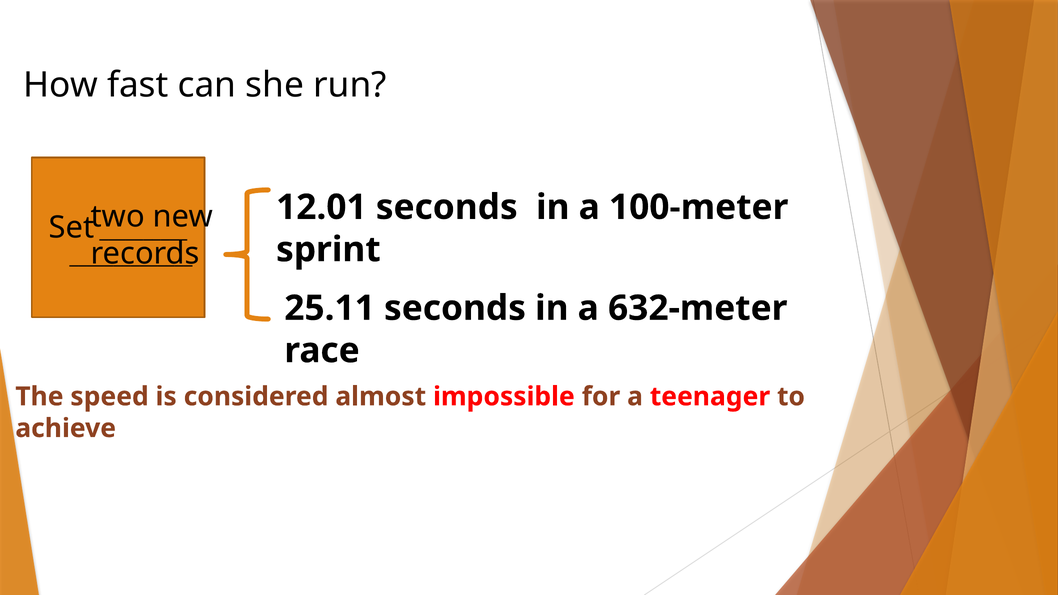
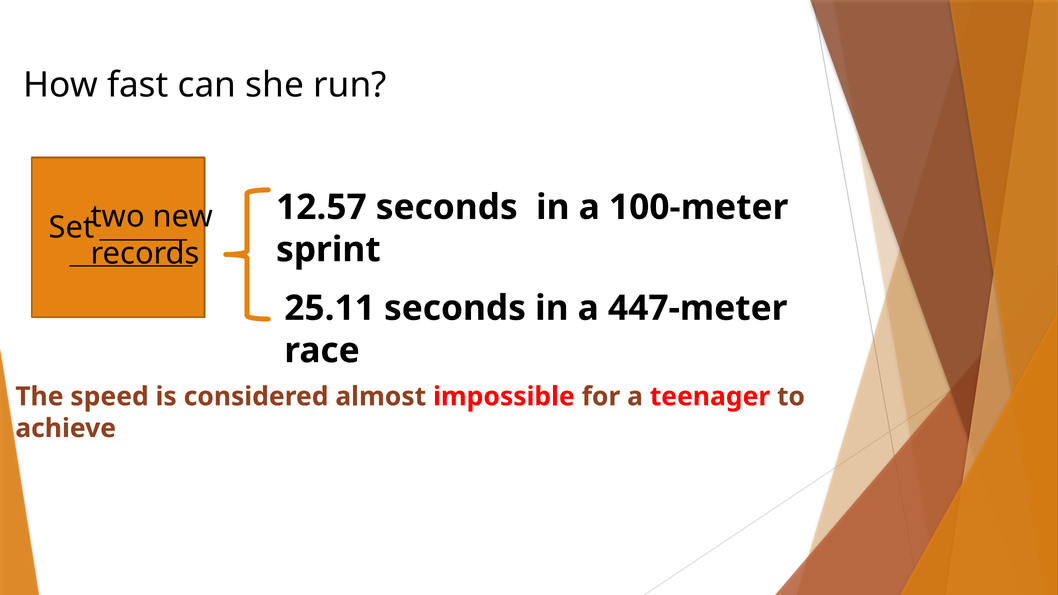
12.01: 12.01 -> 12.57
632-meter: 632-meter -> 447-meter
